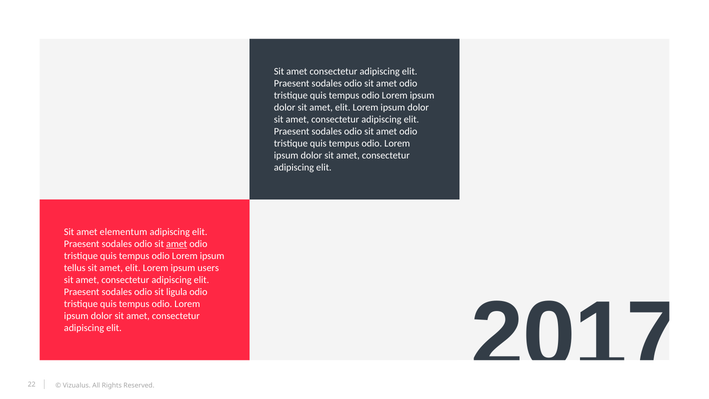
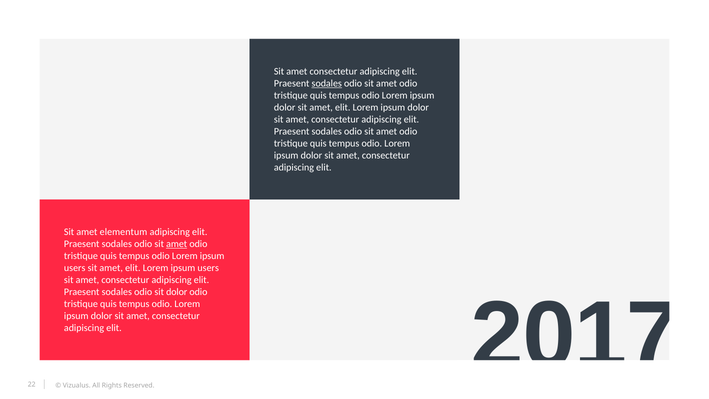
sodales at (327, 83) underline: none -> present
tellus at (75, 268): tellus -> users
sit ligula: ligula -> dolor
